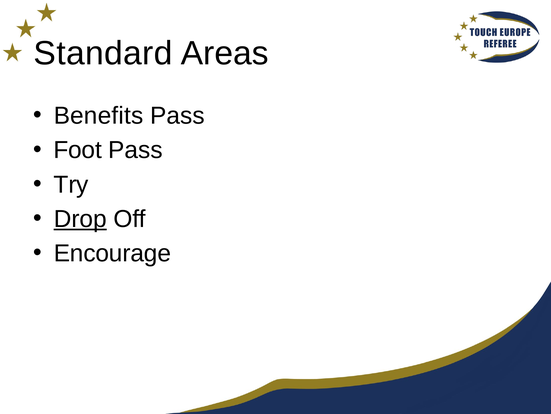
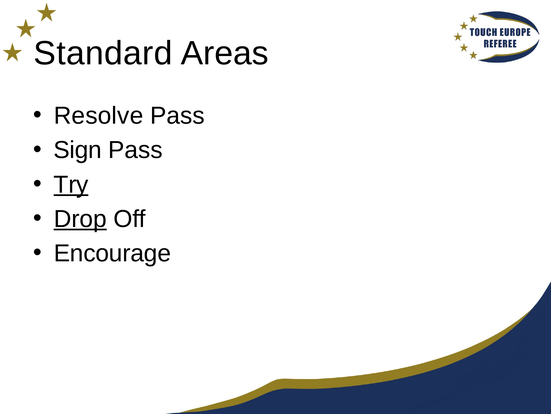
Benefits: Benefits -> Resolve
Foot: Foot -> Sign
Try underline: none -> present
